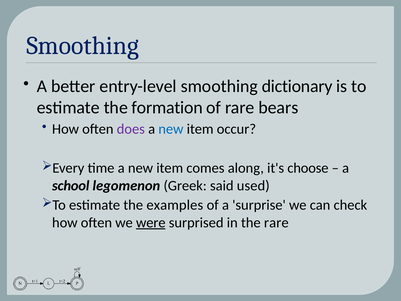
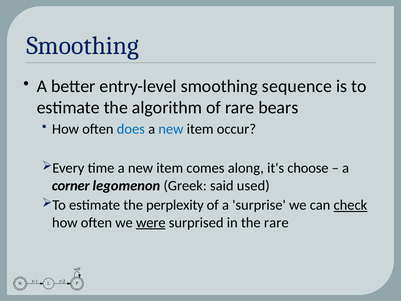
dictionary: dictionary -> sequence
formation: formation -> algorithm
does colour: purple -> blue
school: school -> corner
examples: examples -> perplexity
check underline: none -> present
